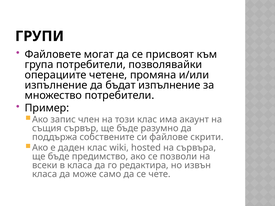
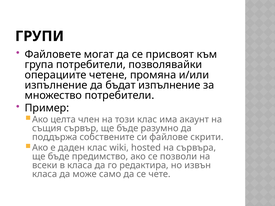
запис: запис -> целта
